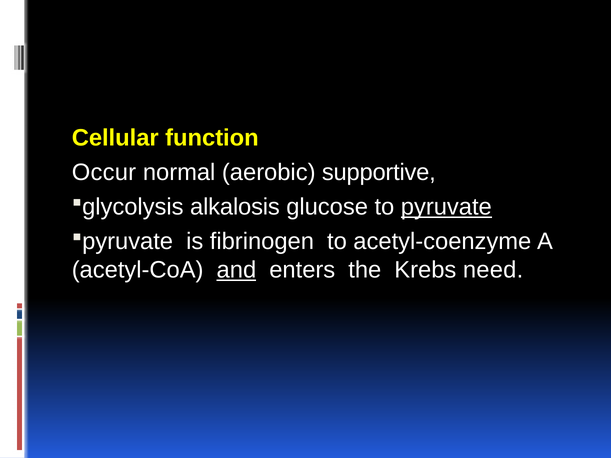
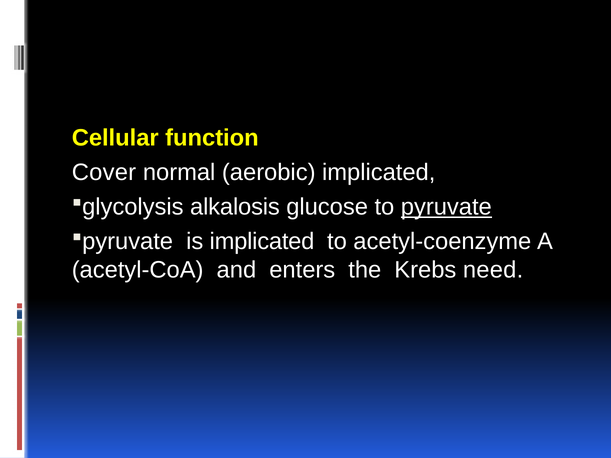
Occur: Occur -> Cover
aerobic supportive: supportive -> implicated
is fibrinogen: fibrinogen -> implicated
and underline: present -> none
